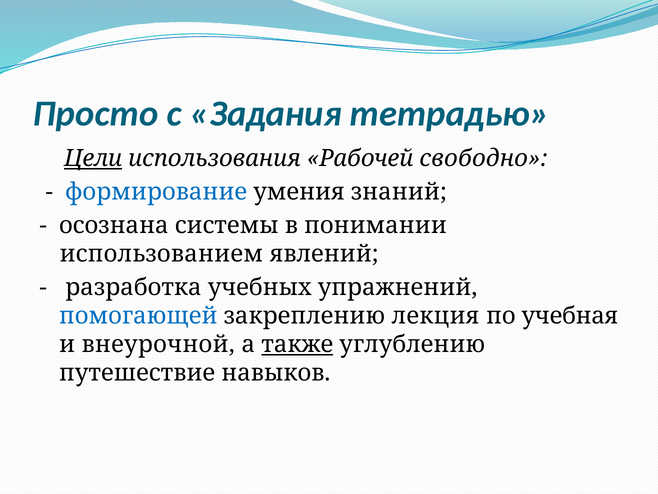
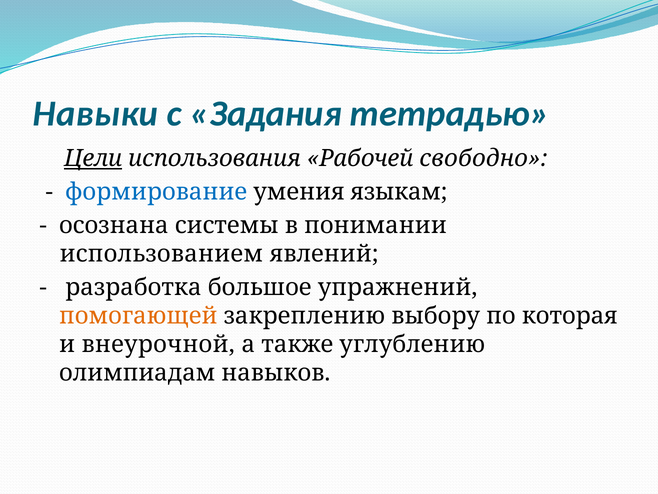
Просто: Просто -> Навыки
знаний: знаний -> языкам
учебных: учебных -> большое
помогающей colour: blue -> orange
лекция: лекция -> выбору
учебная: учебная -> которая
также underline: present -> none
путешествие: путешествие -> олимпиадам
